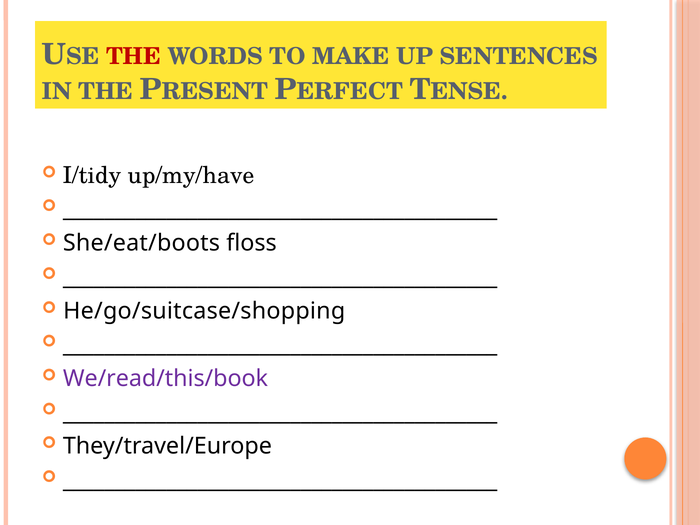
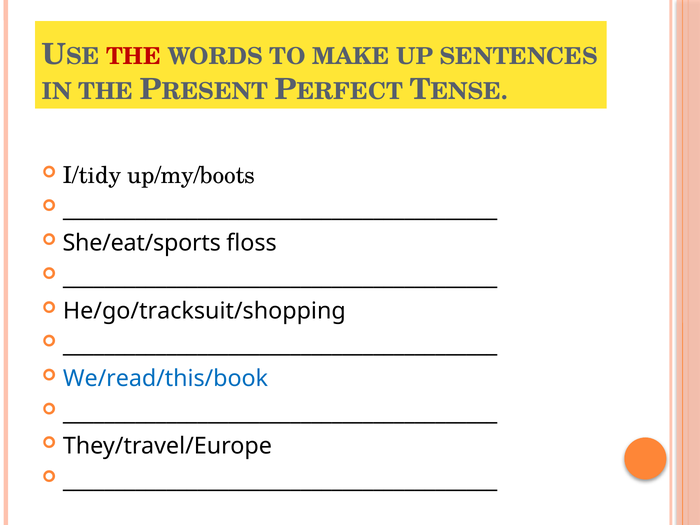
up/my/have: up/my/have -> up/my/boots
She/eat/boots: She/eat/boots -> She/eat/sports
He/go/suitcase/shopping: He/go/suitcase/shopping -> He/go/tracksuit/shopping
We/read/this/book colour: purple -> blue
